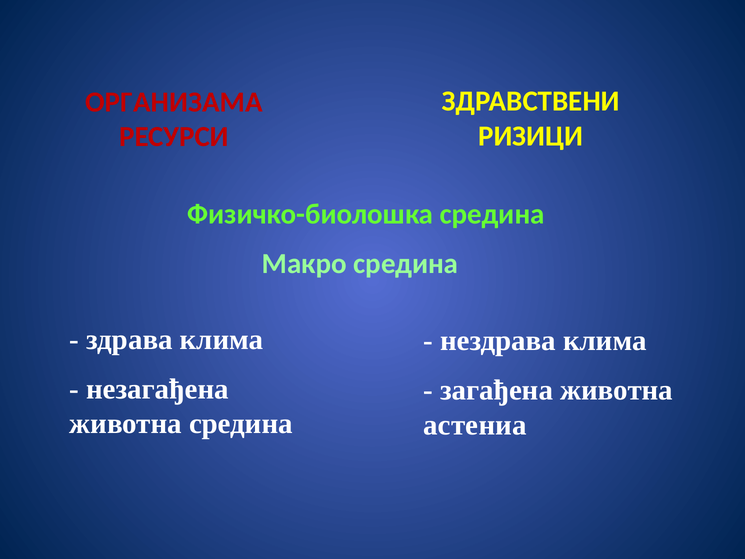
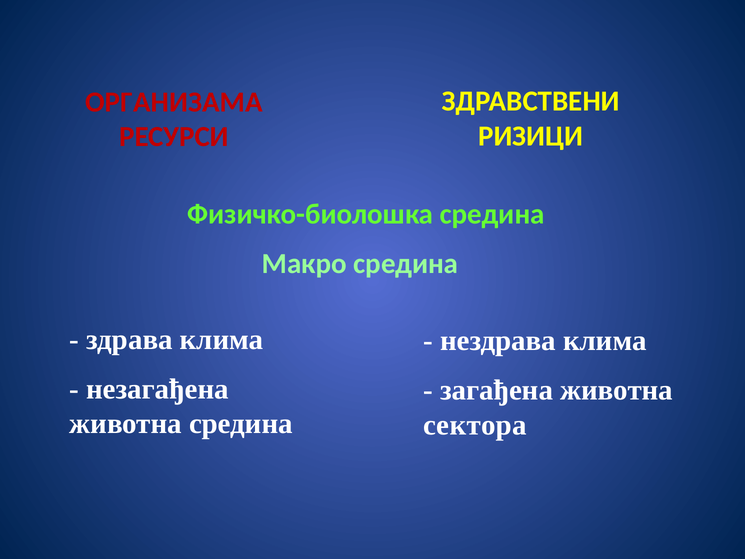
астениа: астениа -> сектора
